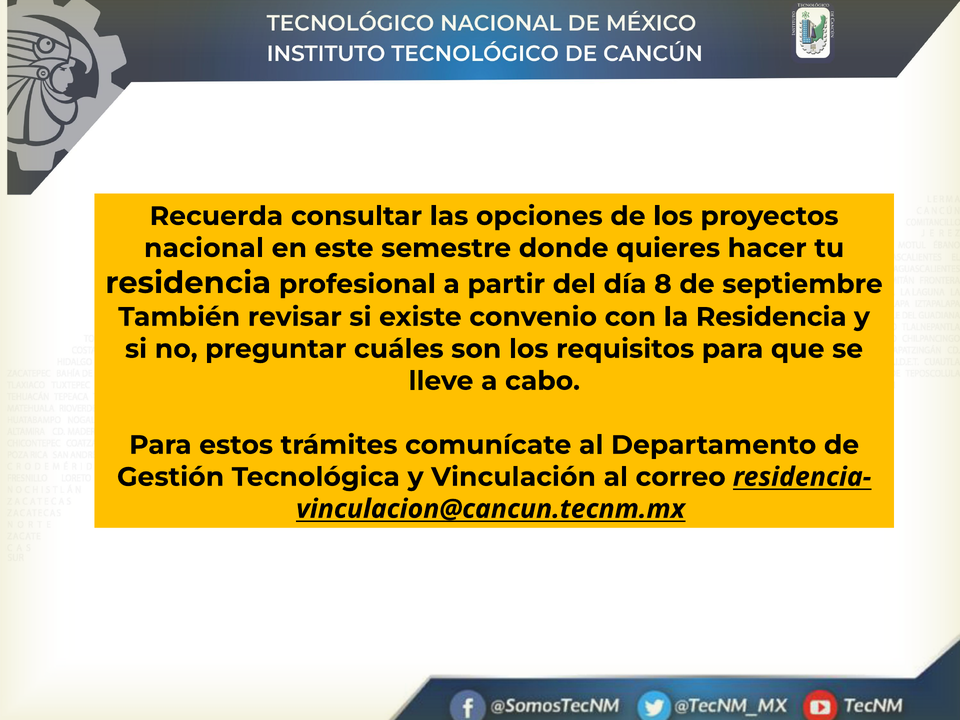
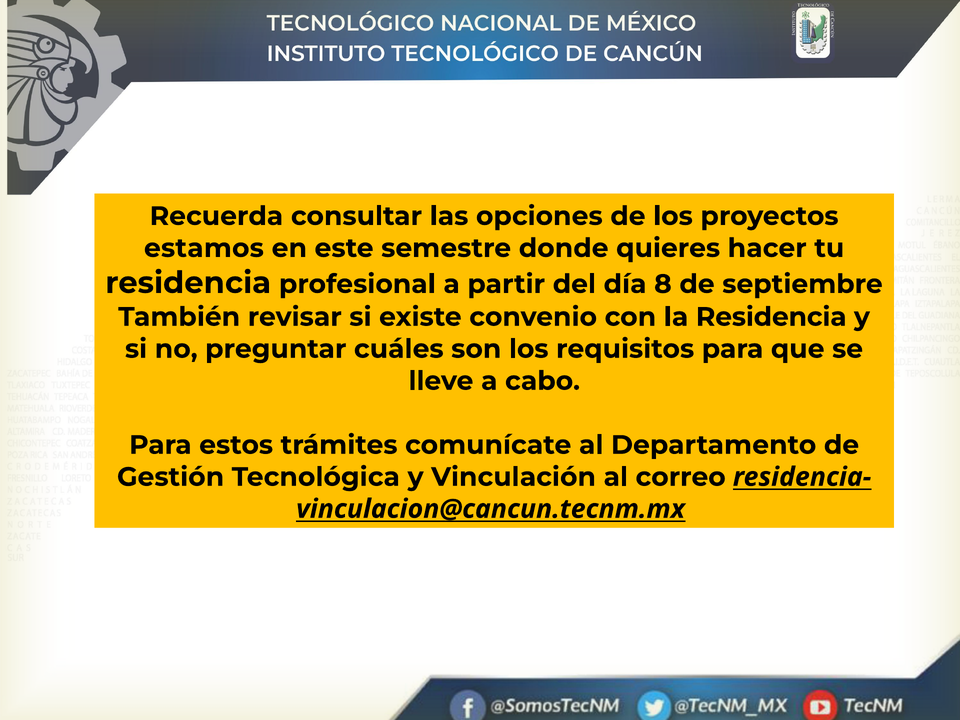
nacional: nacional -> estamos
